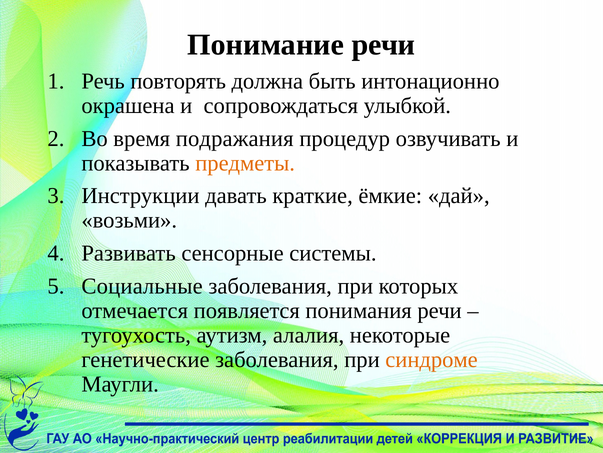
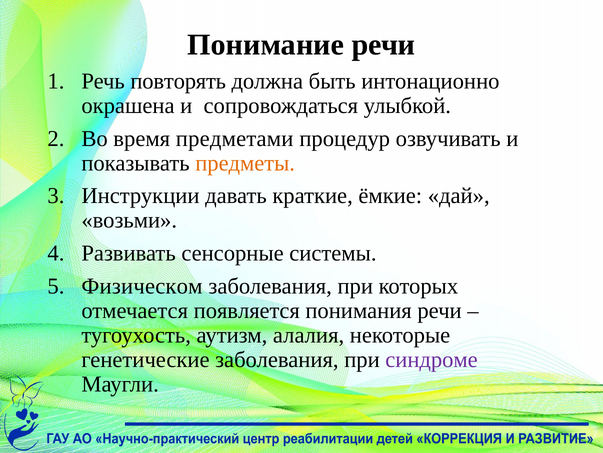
подражания: подражания -> предметами
Социальные: Социальные -> Физическом
синдроме colour: orange -> purple
